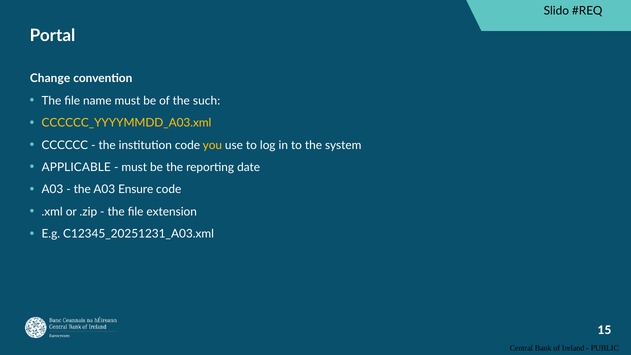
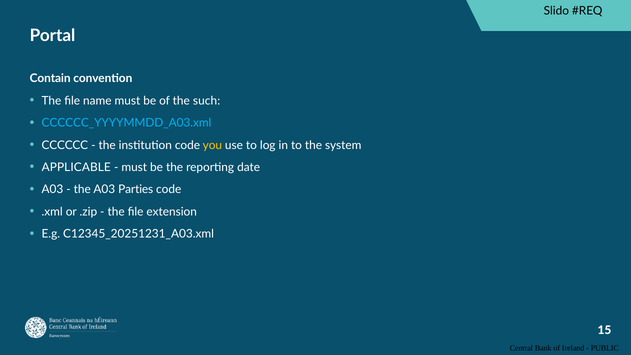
Change: Change -> Contain
CCCCCC_YYYYMMDD_A03.xml colour: yellow -> light blue
Ensure: Ensure -> Parties
